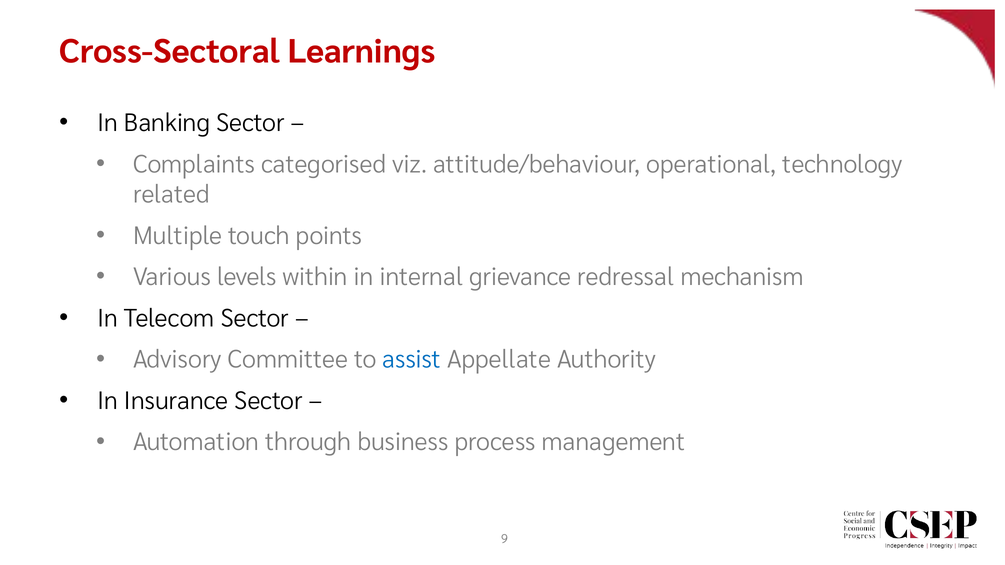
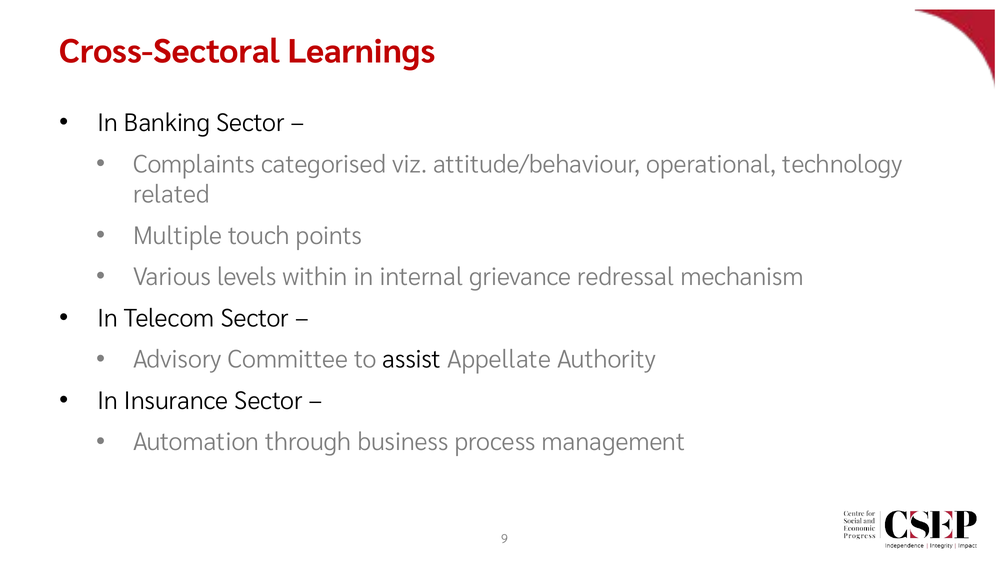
assist colour: blue -> black
